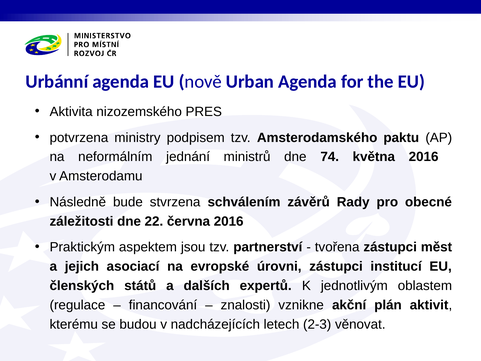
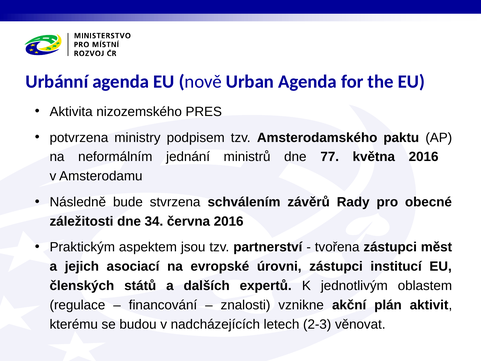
74: 74 -> 77
22: 22 -> 34
